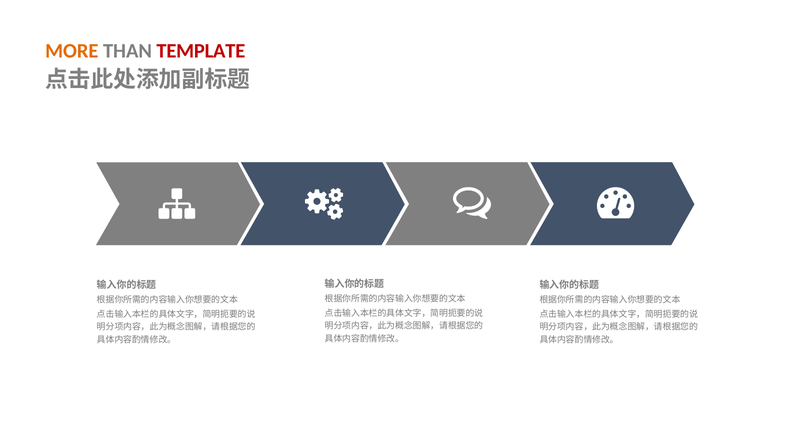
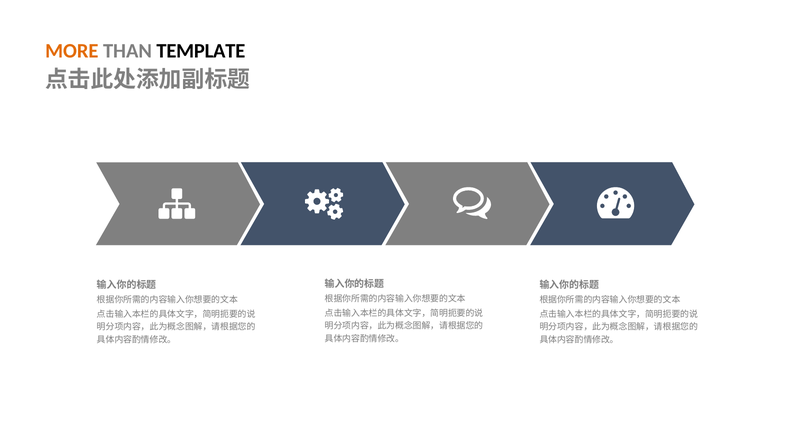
TEMPLATE colour: red -> black
